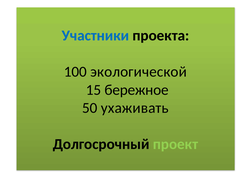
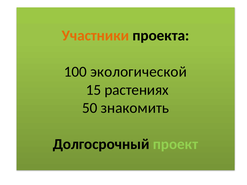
Участники colour: blue -> orange
бережное: бережное -> растениях
ухаживать: ухаживать -> знакомить
